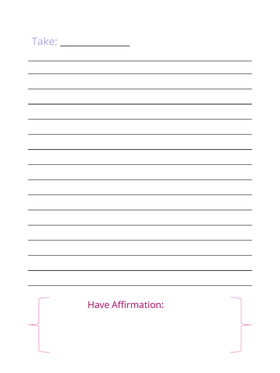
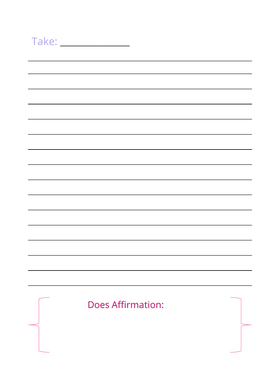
Have: Have -> Does
